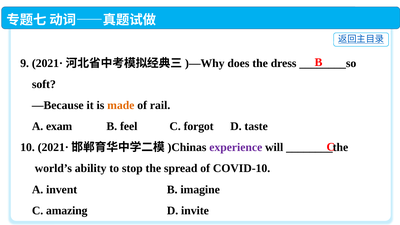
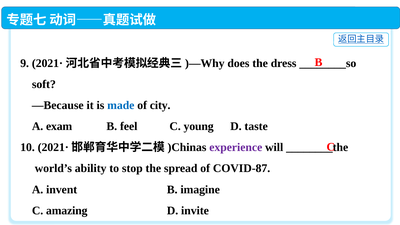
made colour: orange -> blue
rail: rail -> city
forgot: forgot -> young
COVID-10: COVID-10 -> COVID-87
